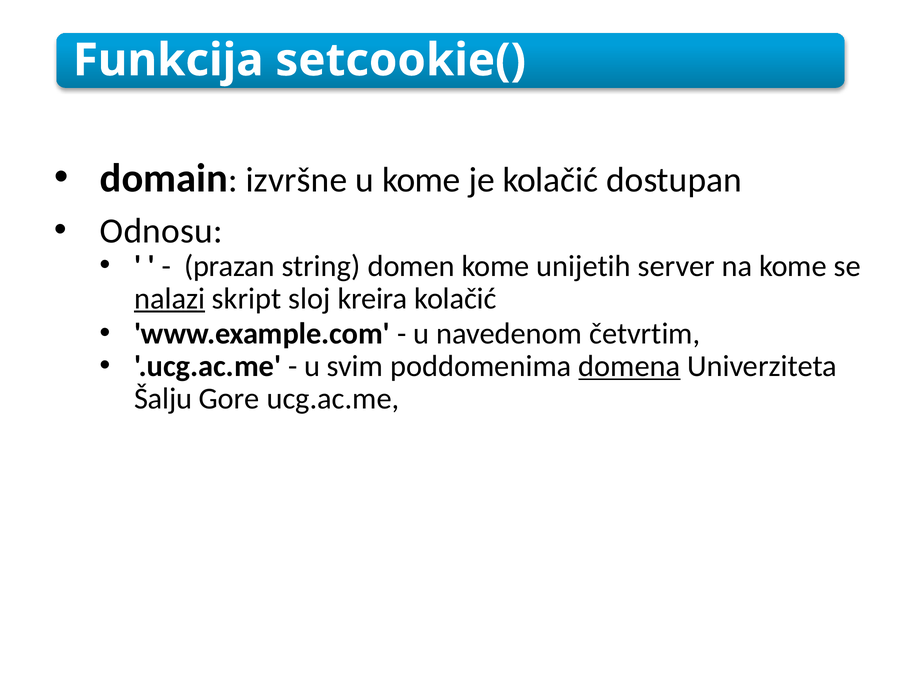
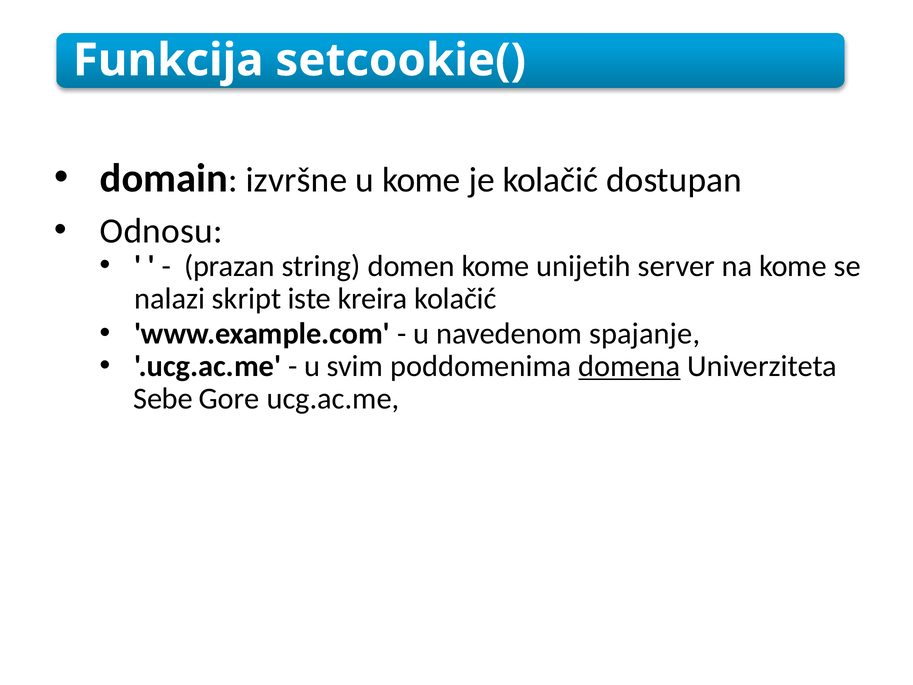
nalazi underline: present -> none
sloj: sloj -> iste
četvrtim: četvrtim -> spajanje
Šalju: Šalju -> Sebe
